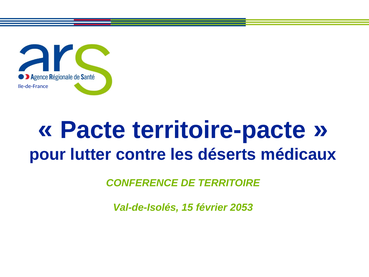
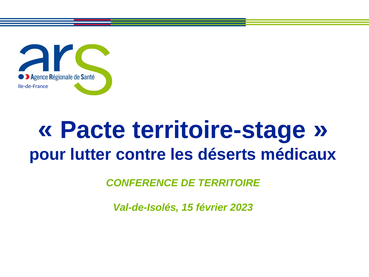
territoire-pacte: territoire-pacte -> territoire-stage
2053: 2053 -> 2023
